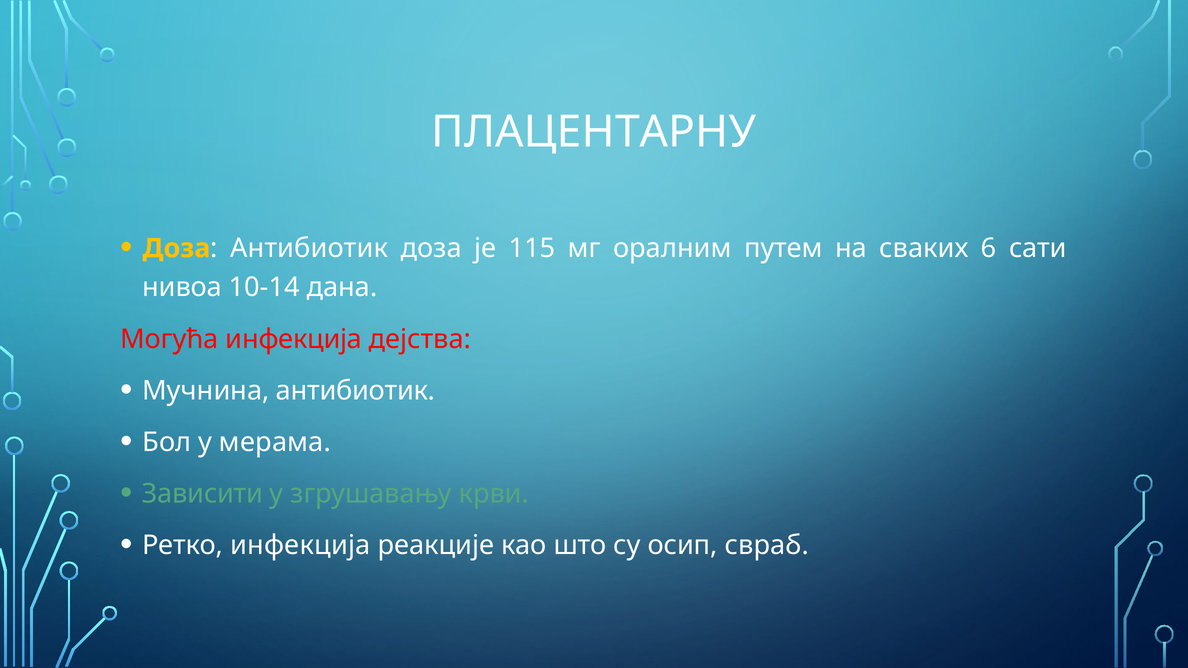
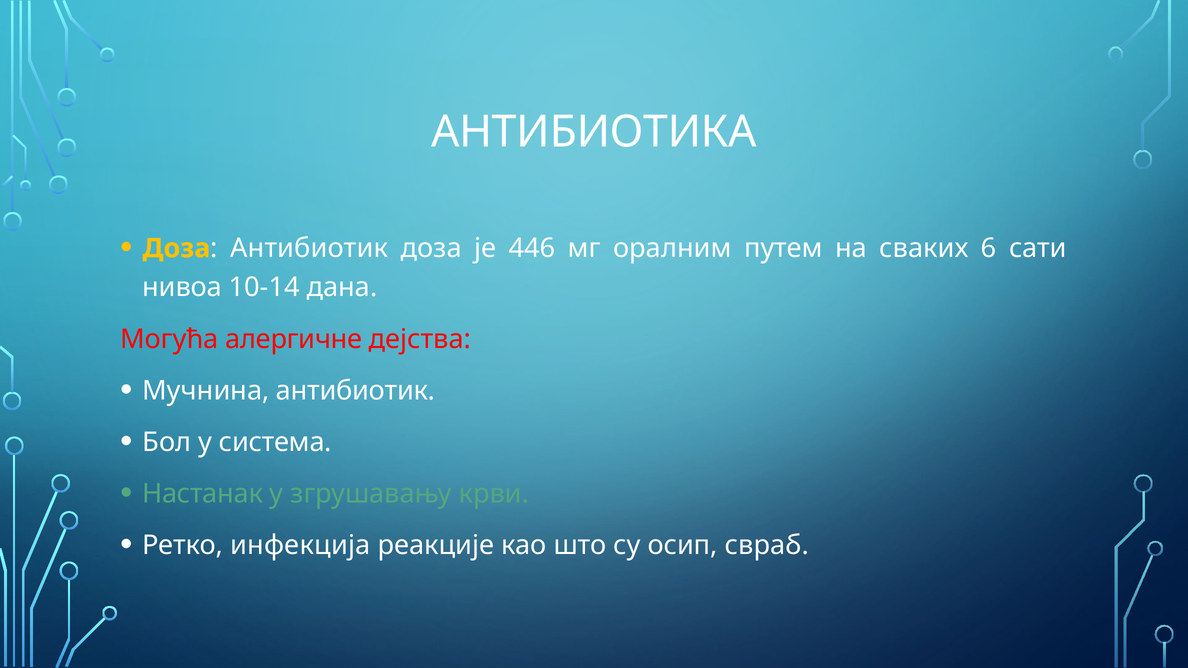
ПЛАЦЕНТАРНУ: ПЛАЦЕНТАРНУ -> АНТИБИОТИКА
115: 115 -> 446
Могућа инфекција: инфекција -> алергичне
мерама: мерама -> система
Зависити: Зависити -> Настанак
